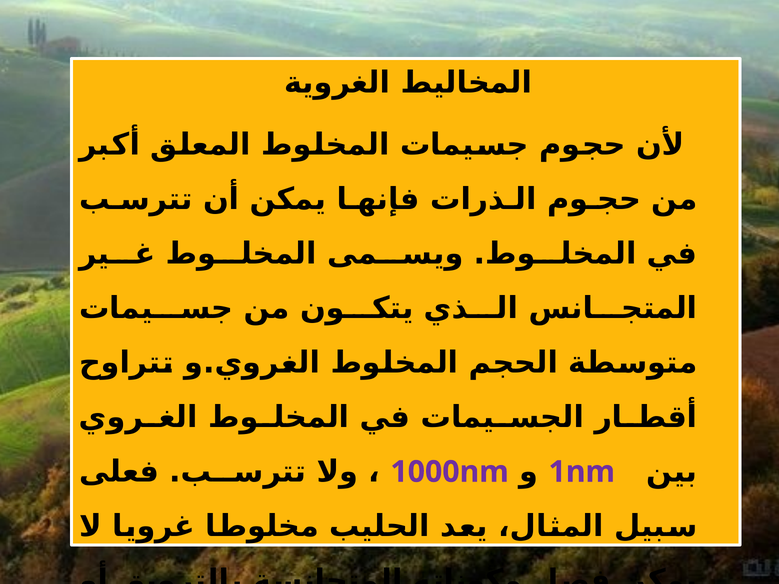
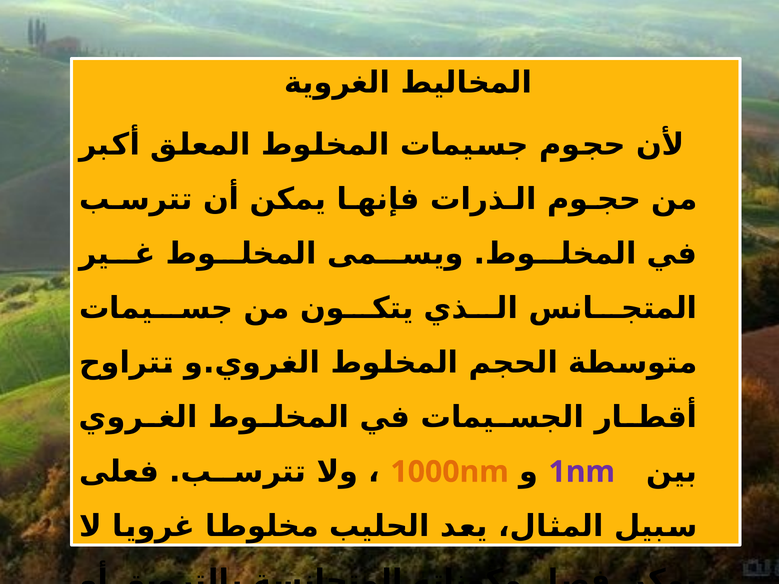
1000nm colour: purple -> orange
